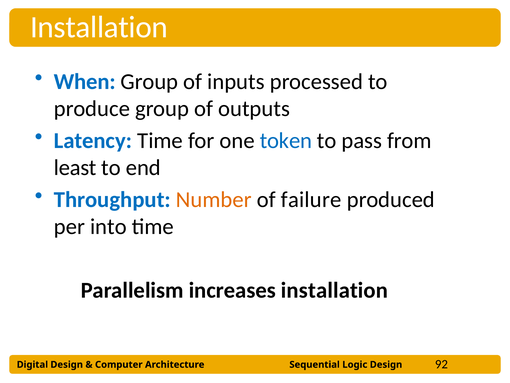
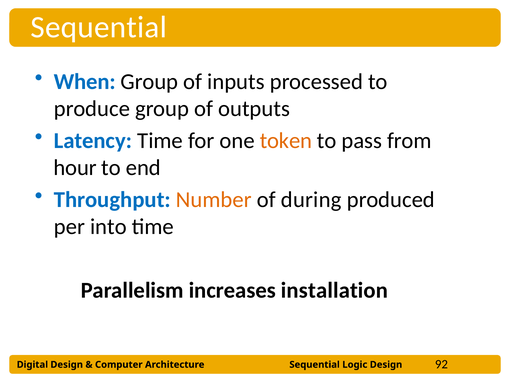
Installation at (99, 27): Installation -> Sequential
token colour: blue -> orange
least: least -> hour
failure: failure -> during
